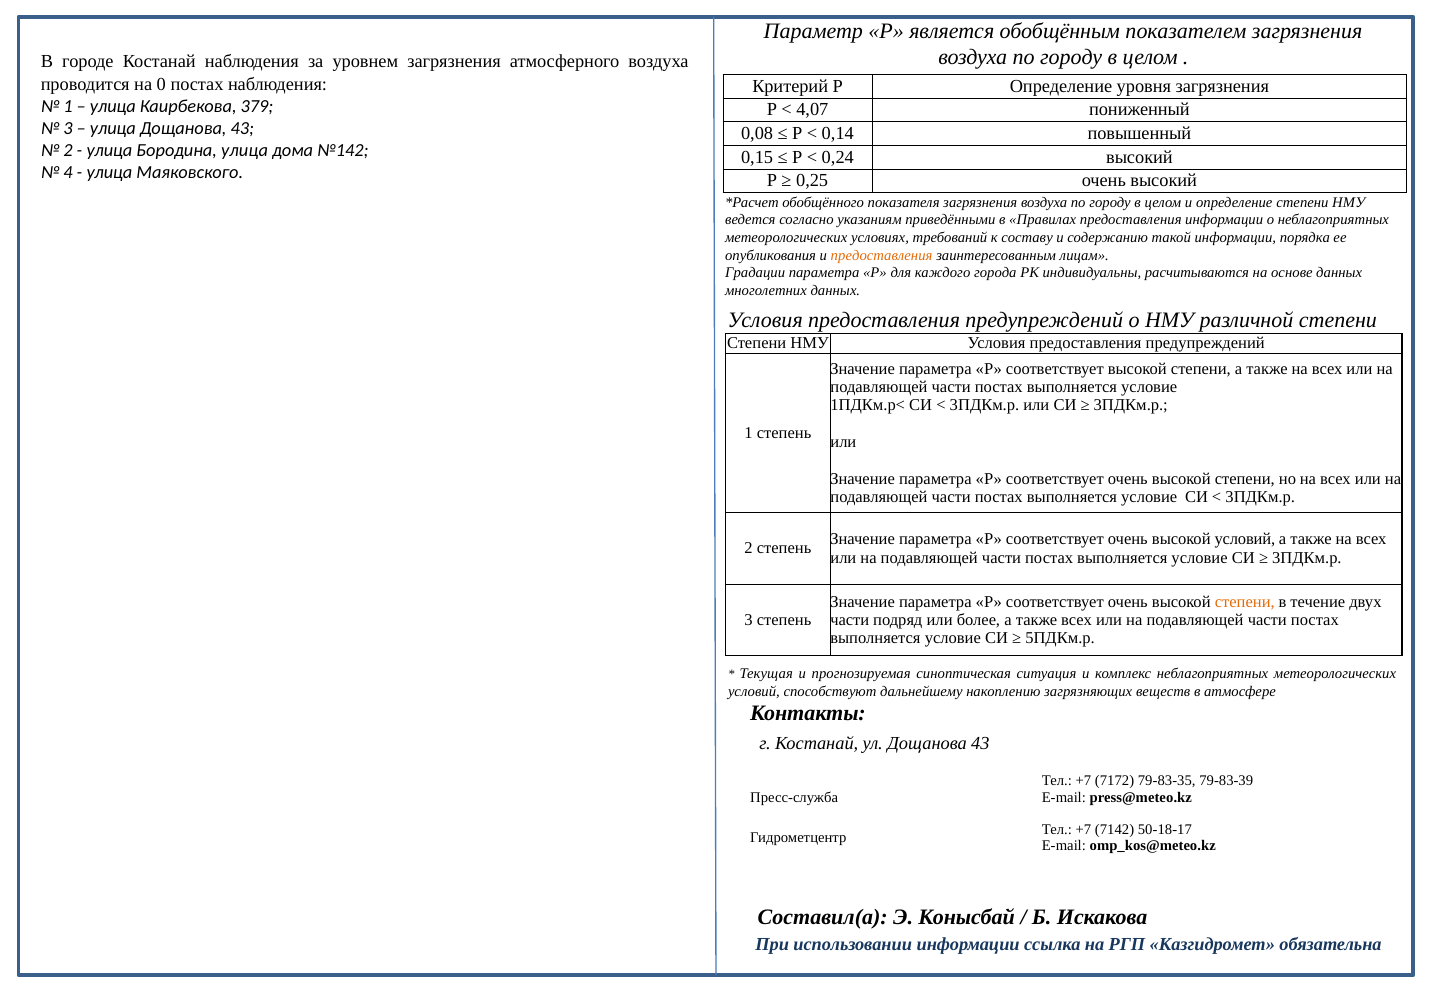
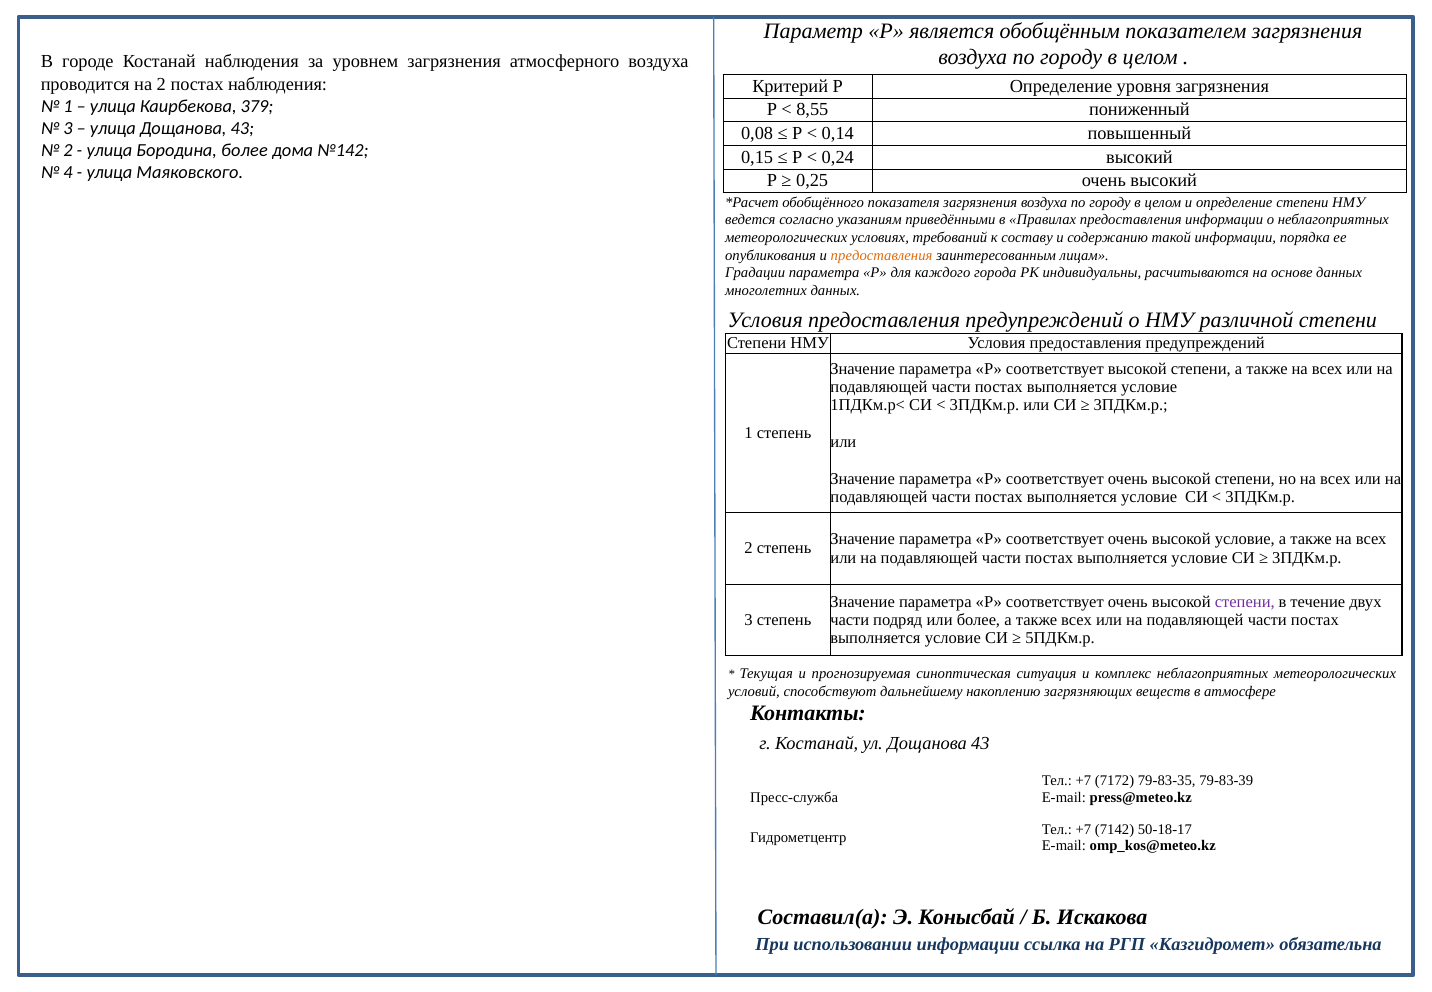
на 0: 0 -> 2
4,07: 4,07 -> 8,55
Бородина улица: улица -> более
высокой условий: условий -> условие
степени at (1245, 601) colour: orange -> purple
